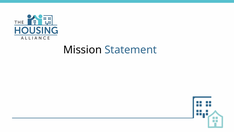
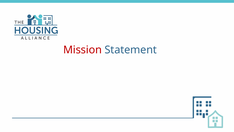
Mission colour: black -> red
